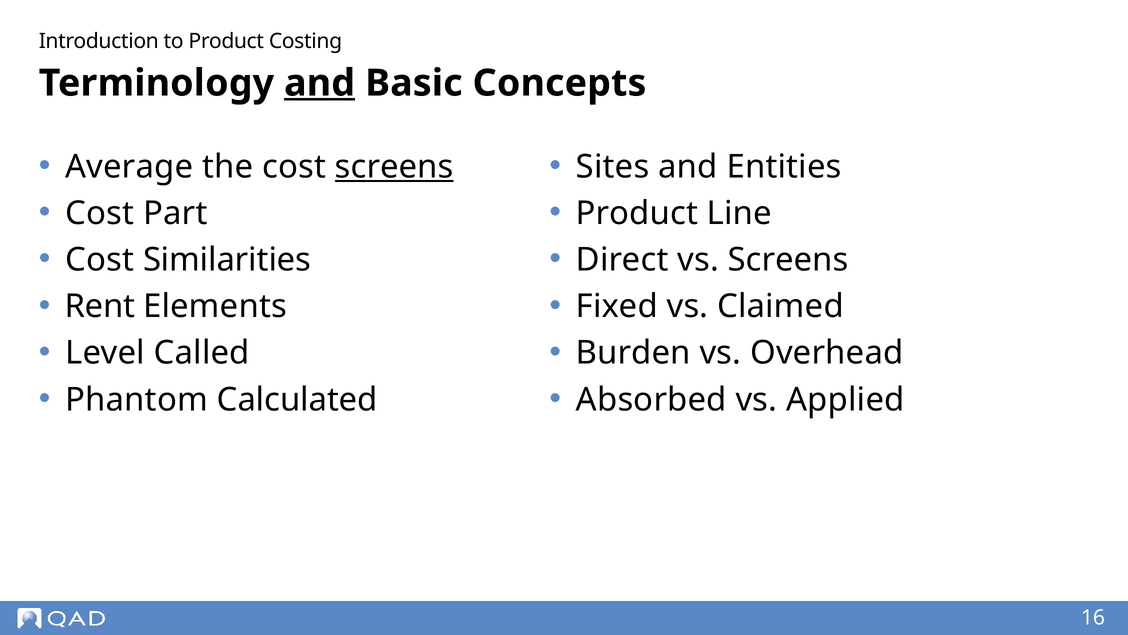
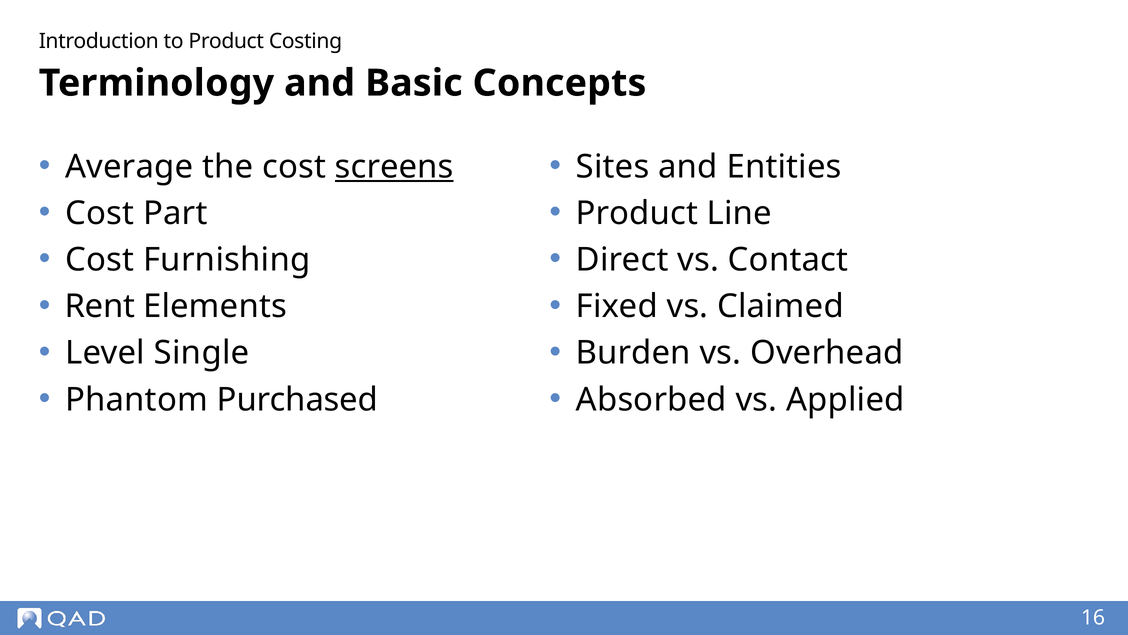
and at (320, 83) underline: present -> none
Similarities: Similarities -> Furnishing
vs Screens: Screens -> Contact
Called: Called -> Single
Calculated: Calculated -> Purchased
